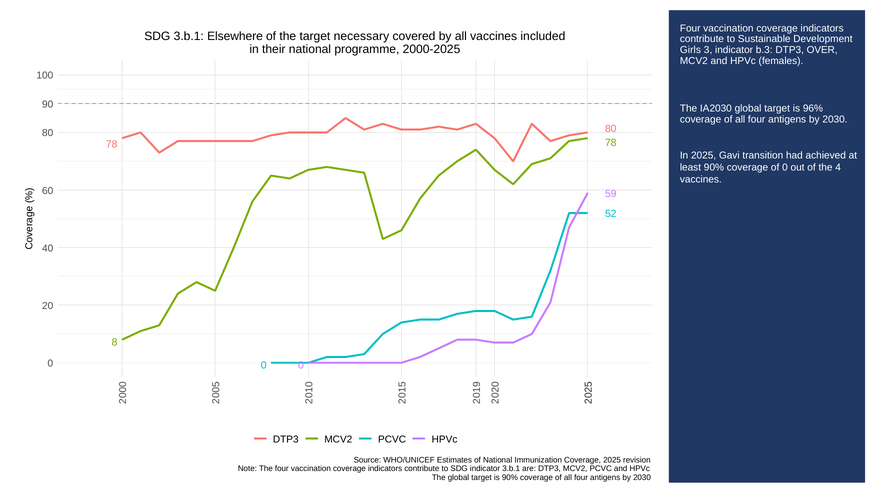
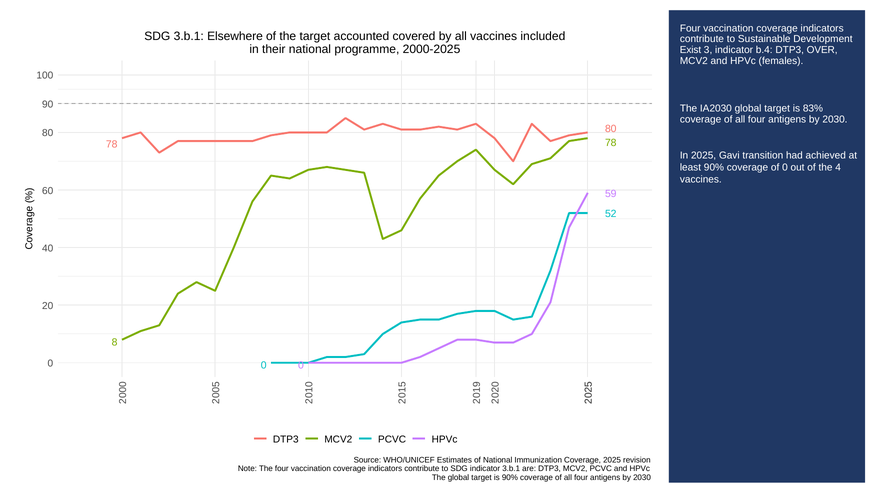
necessary: necessary -> accounted
Girls: Girls -> Exist
b.3: b.3 -> b.4
96%: 96% -> 83%
